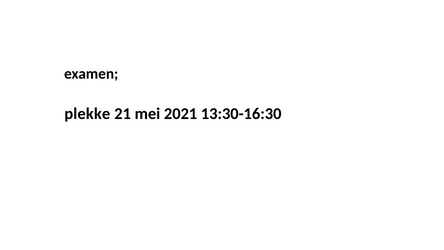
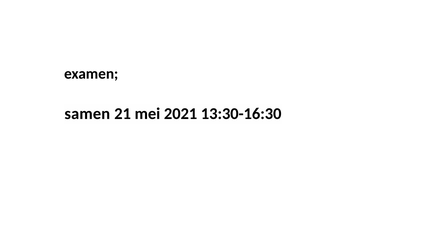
plekke: plekke -> samen
